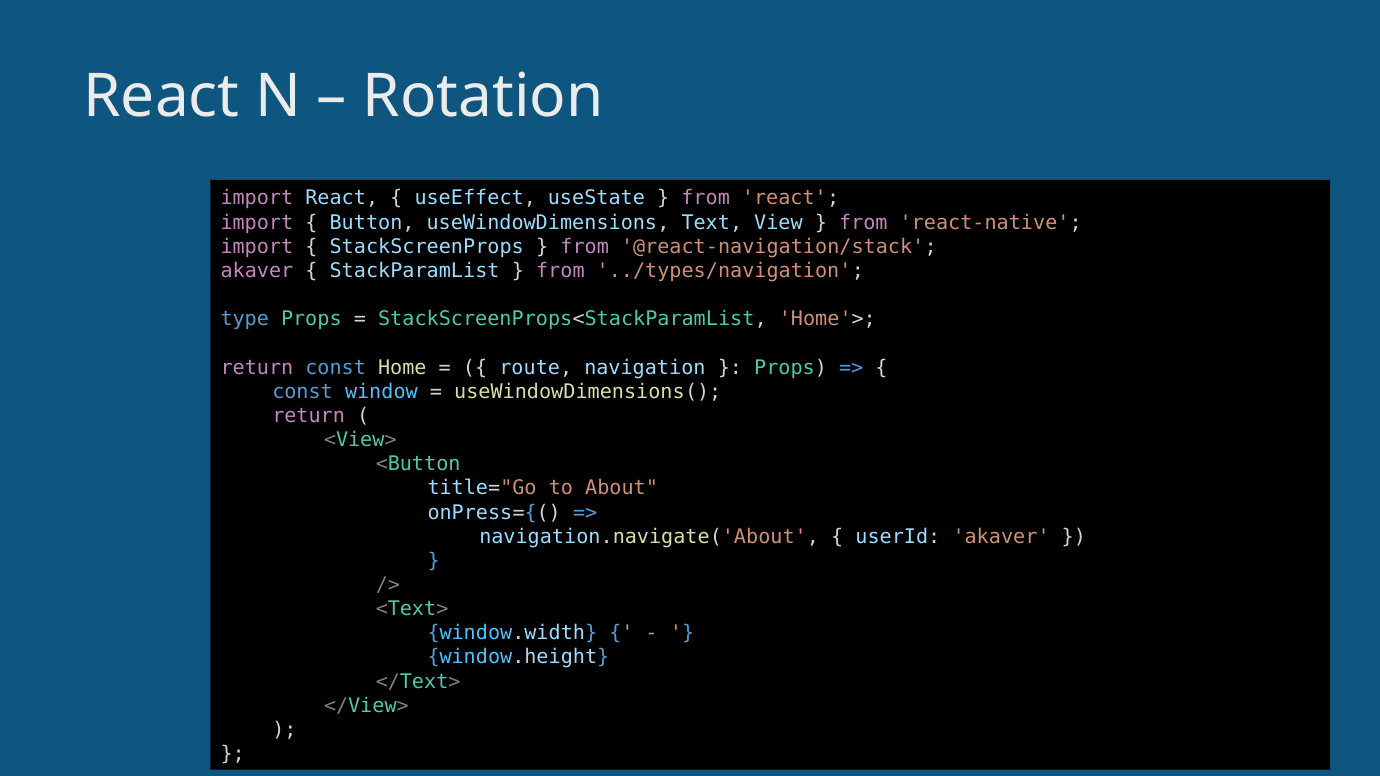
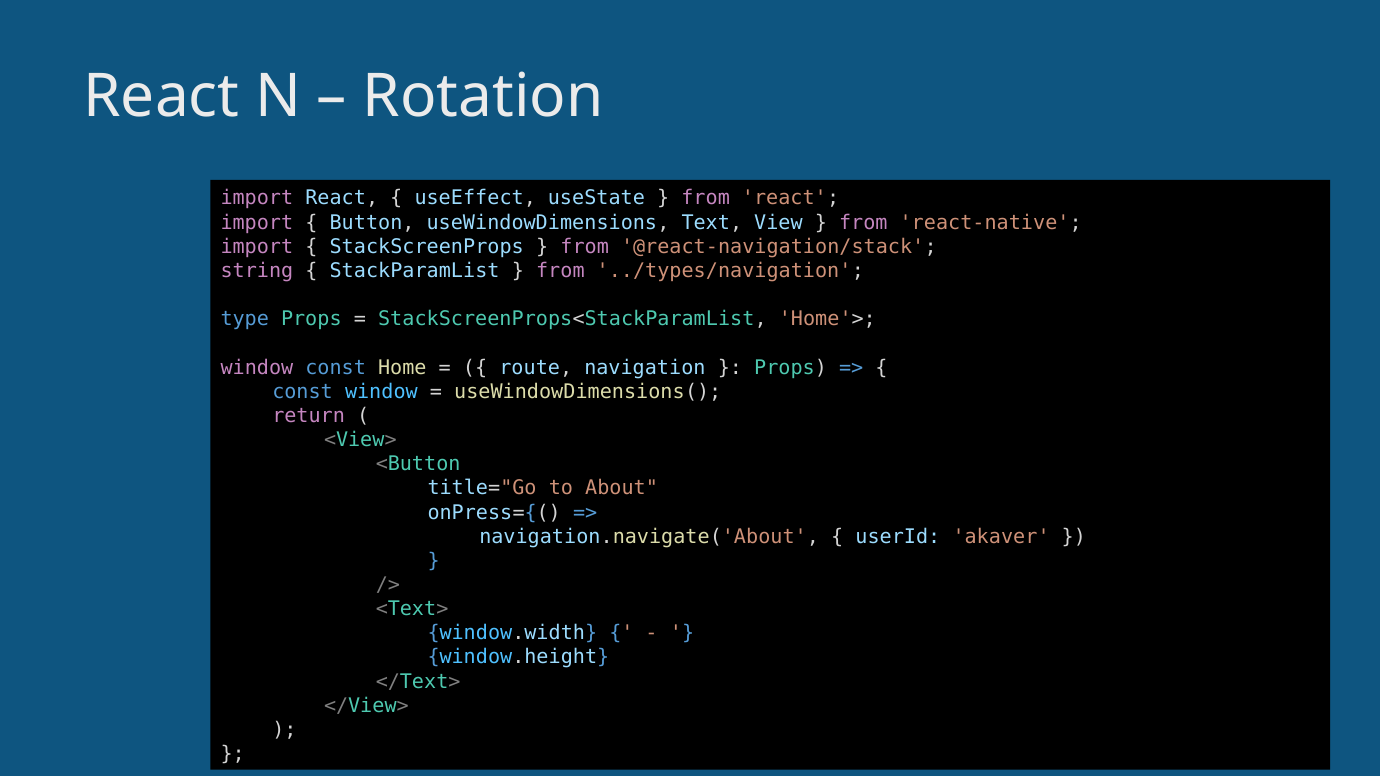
akaver at (257, 271): akaver -> string
return at (257, 368): return -> window
